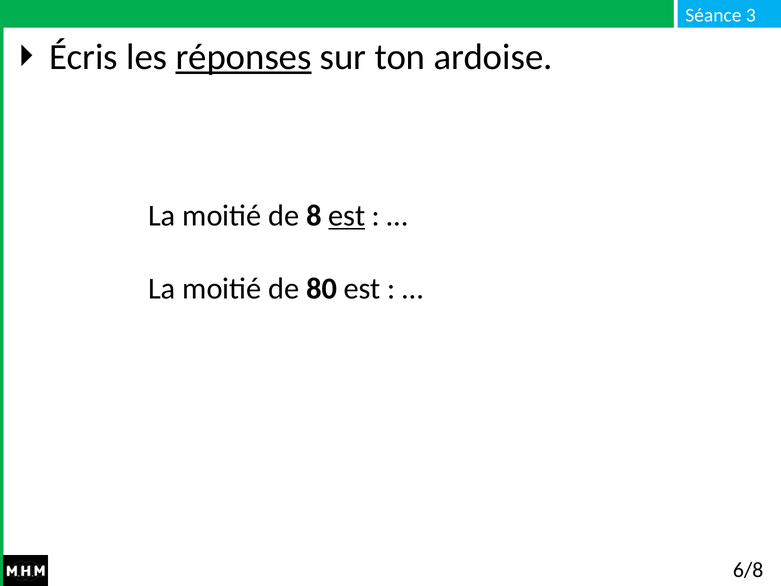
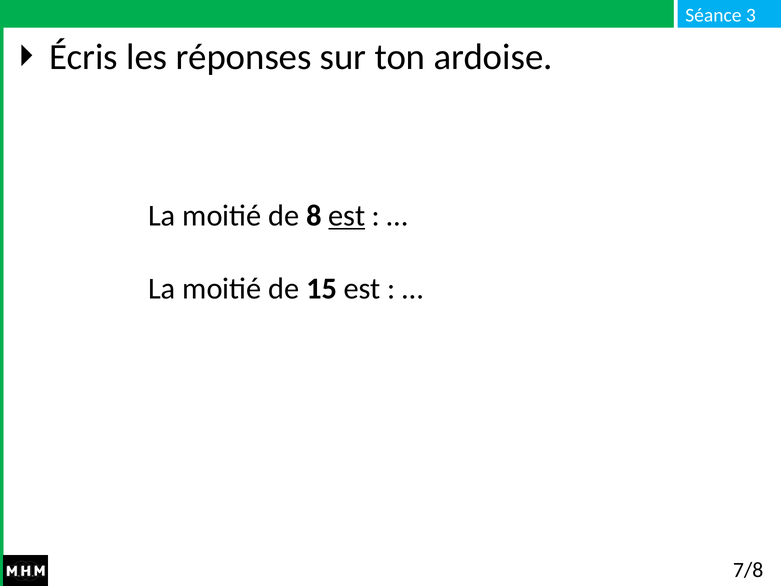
réponses underline: present -> none
80: 80 -> 15
6/8: 6/8 -> 7/8
